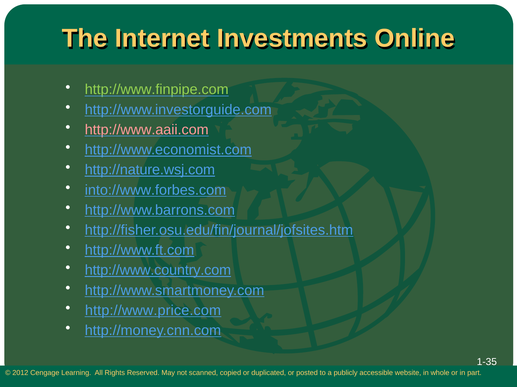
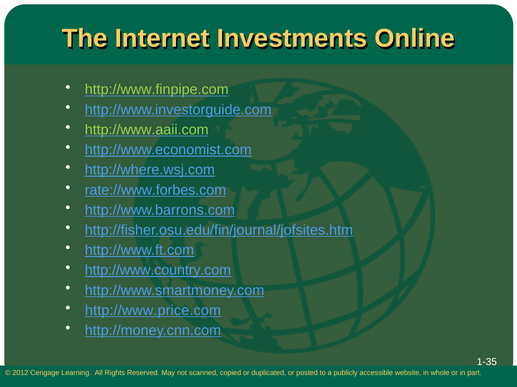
http://www.aaii.com colour: pink -> light green
http://nature.wsj.com: http://nature.wsj.com -> http://where.wsj.com
into://www.forbes.com: into://www.forbes.com -> rate://www.forbes.com
